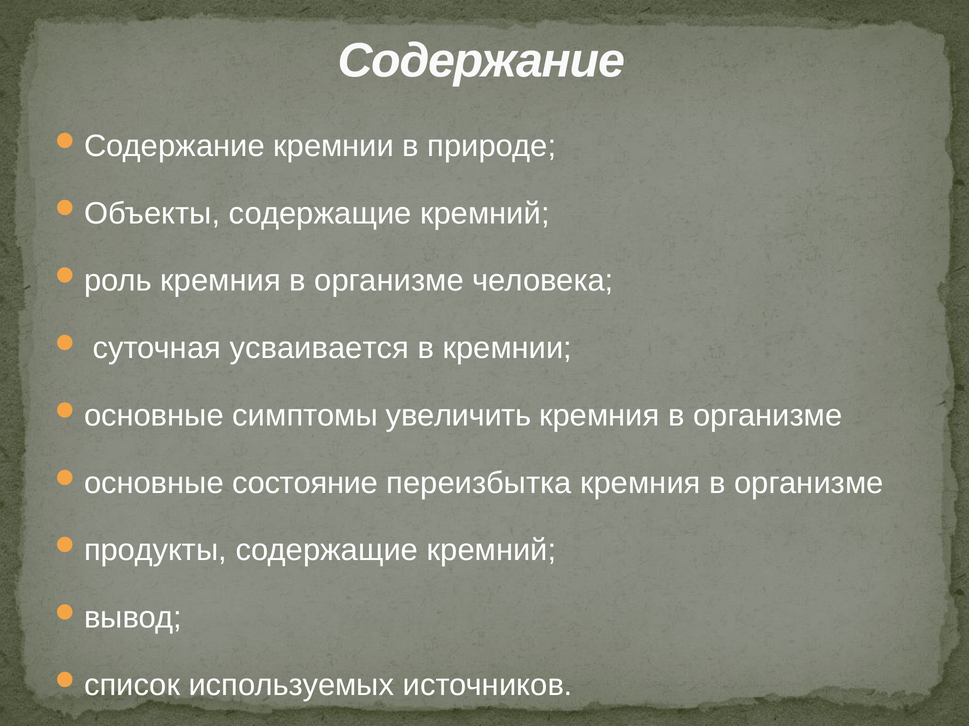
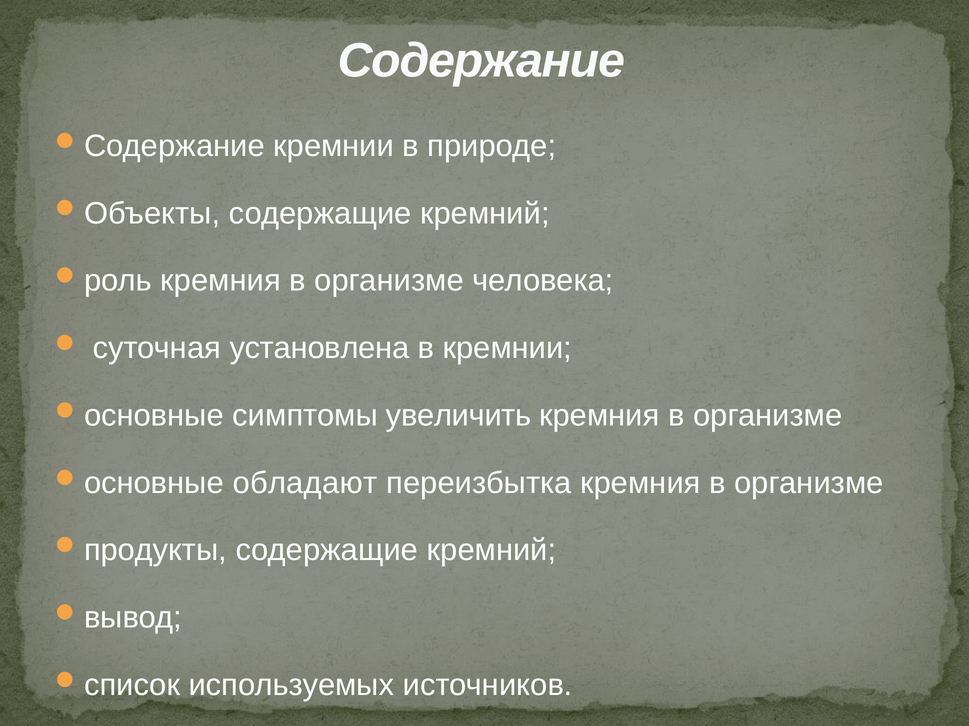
усваивается: усваивается -> установлена
состояние: состояние -> обладают
